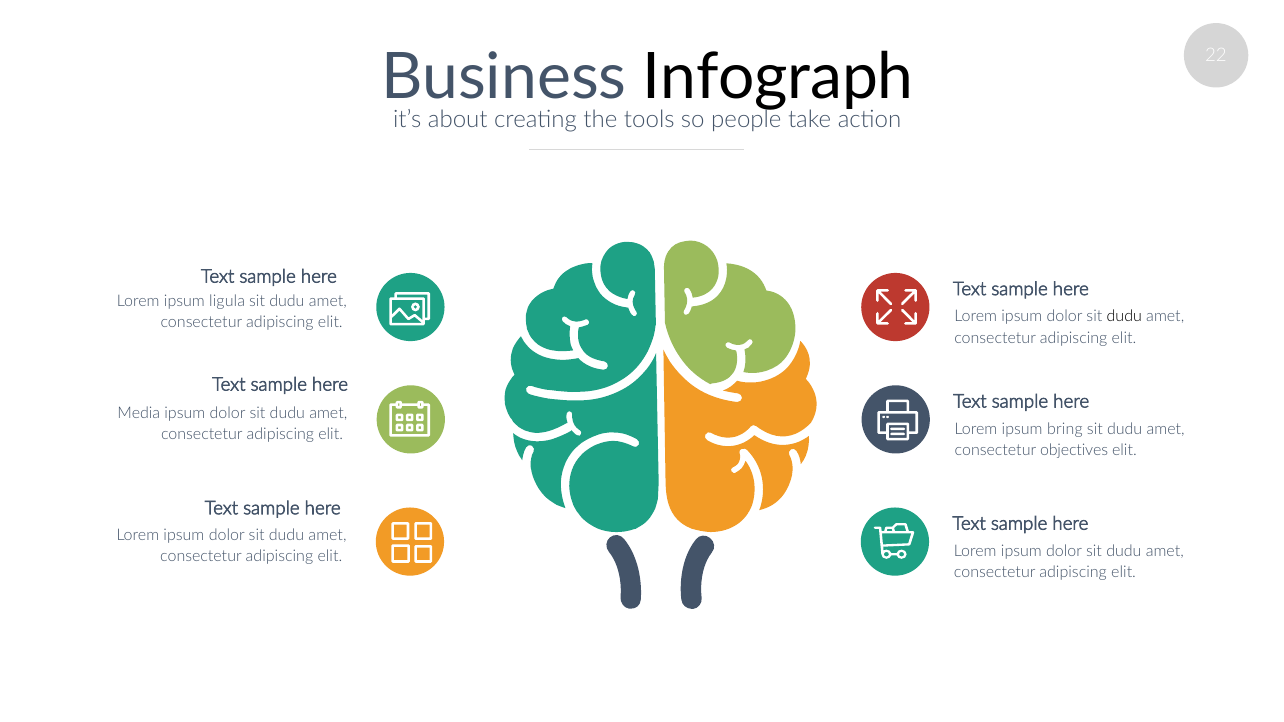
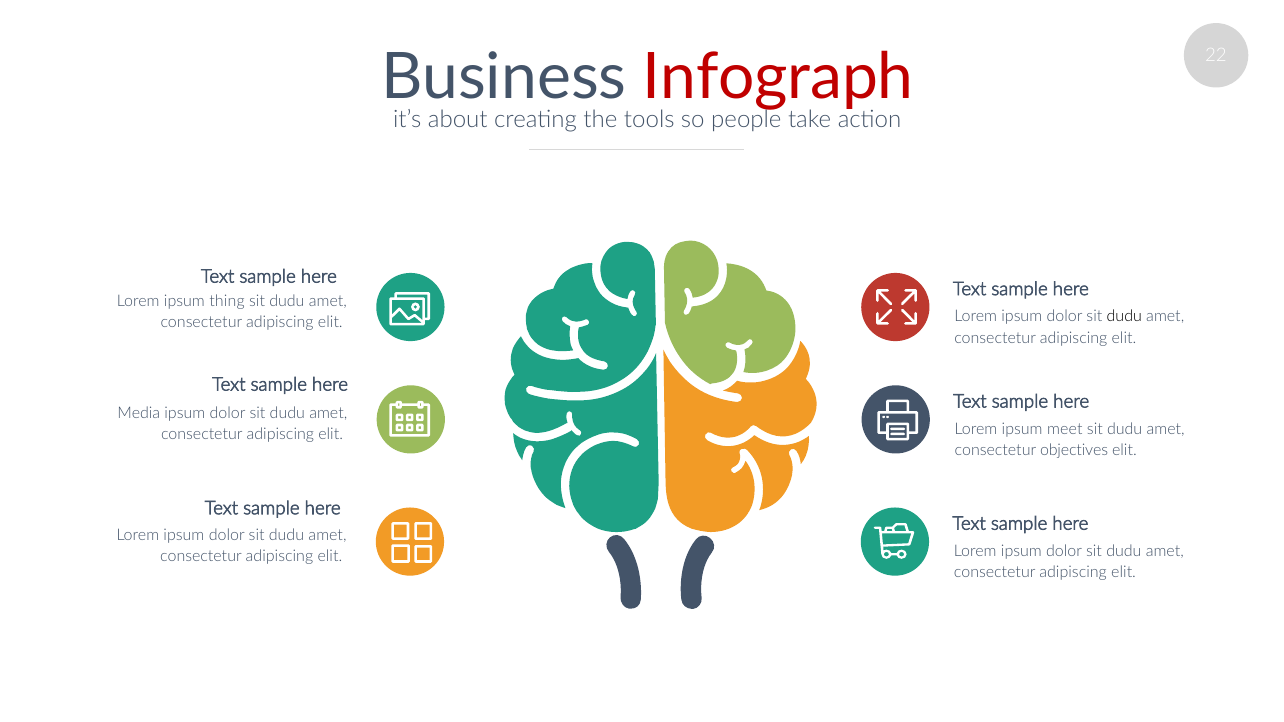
Infograph colour: black -> red
ligula: ligula -> thing
bring: bring -> meet
